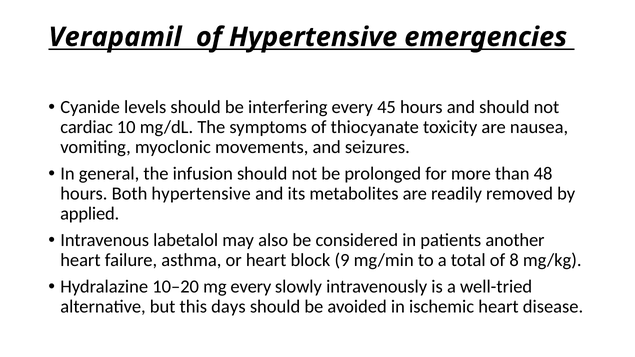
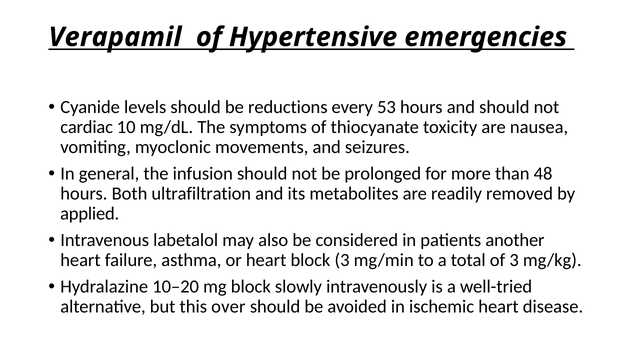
interfering: interfering -> reductions
45: 45 -> 53
Both hypertensive: hypertensive -> ultrafiltration
block 9: 9 -> 3
of 8: 8 -> 3
mg every: every -> block
days: days -> over
